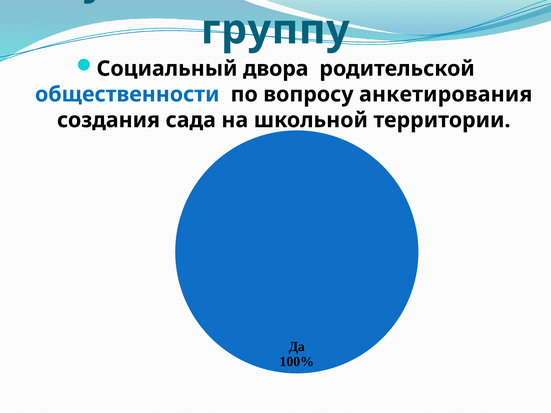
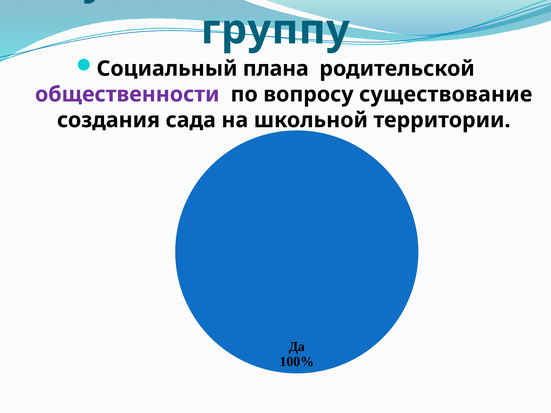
двора: двора -> плана
общественности colour: blue -> purple
анкетирования: анкетирования -> существование
